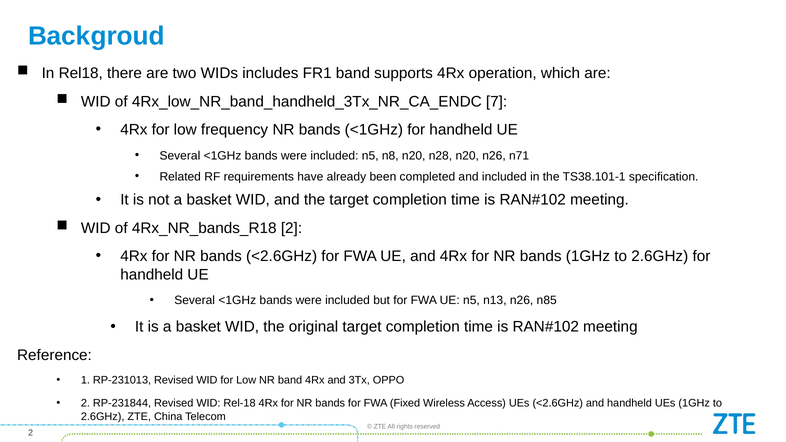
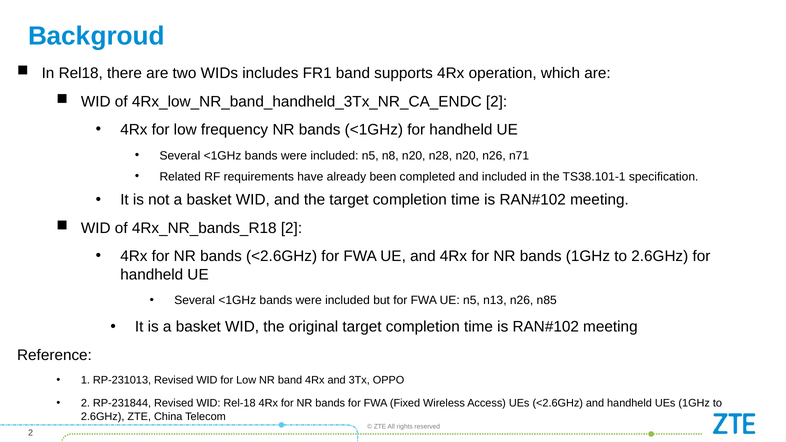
4Rx_low_NR_band_handheld_3Tx_NR_CA_ENDC 7: 7 -> 2
